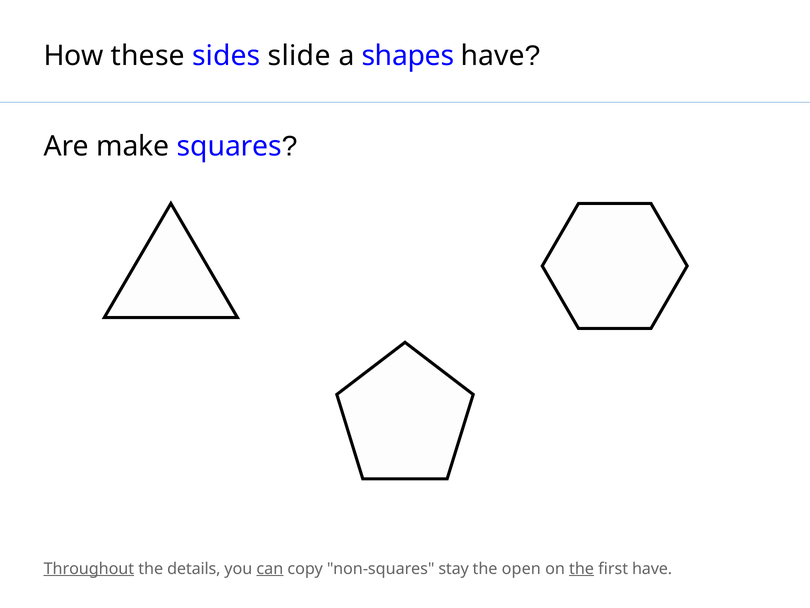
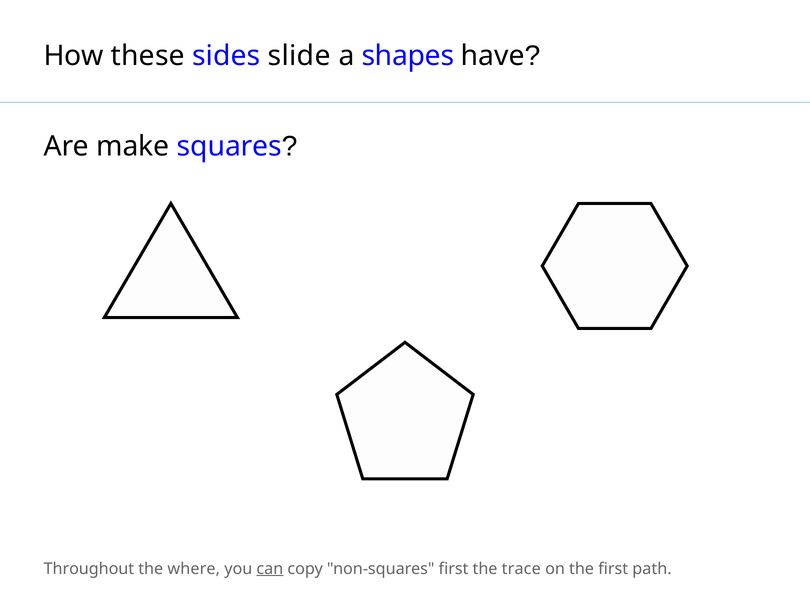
Throughout underline: present -> none
details: details -> where
non-squares stay: stay -> first
open: open -> trace
the at (582, 568) underline: present -> none
first have: have -> path
